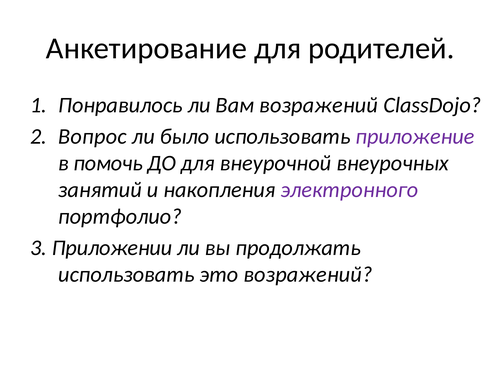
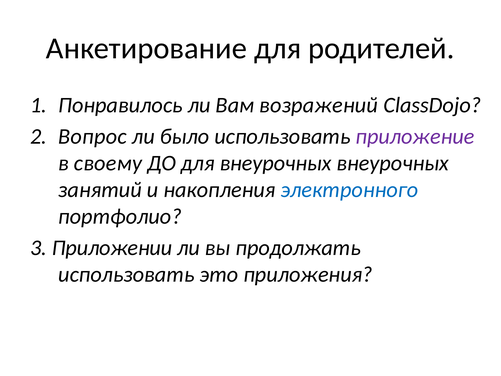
помочь: помочь -> своему
для внеурочной: внеурочной -> внеурочных
электронного colour: purple -> blue
это возражений: возражений -> приложения
